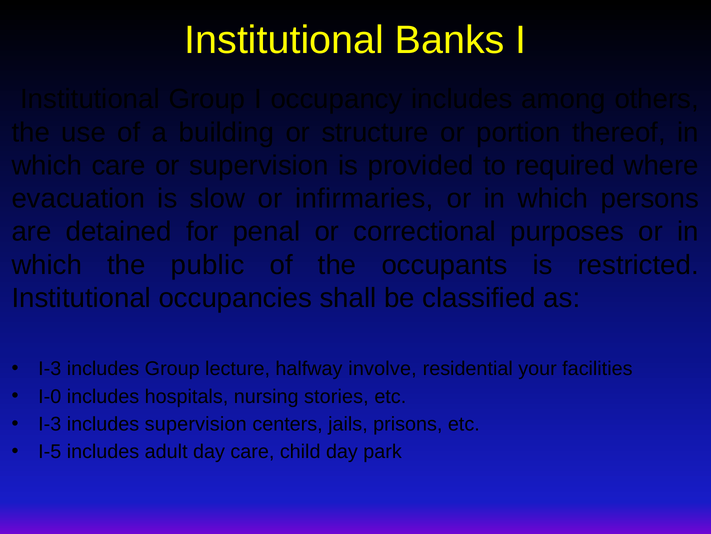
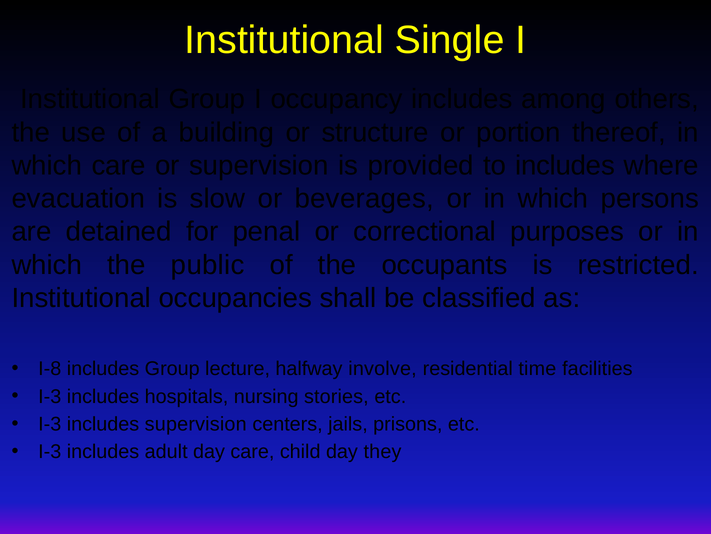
Banks: Banks -> Single
to required: required -> includes
infirmaries: infirmaries -> beverages
I-3 at (50, 368): I-3 -> I-8
your: your -> time
I-0 at (50, 396): I-0 -> I-3
I-5 at (50, 451): I-5 -> I-3
park: park -> they
